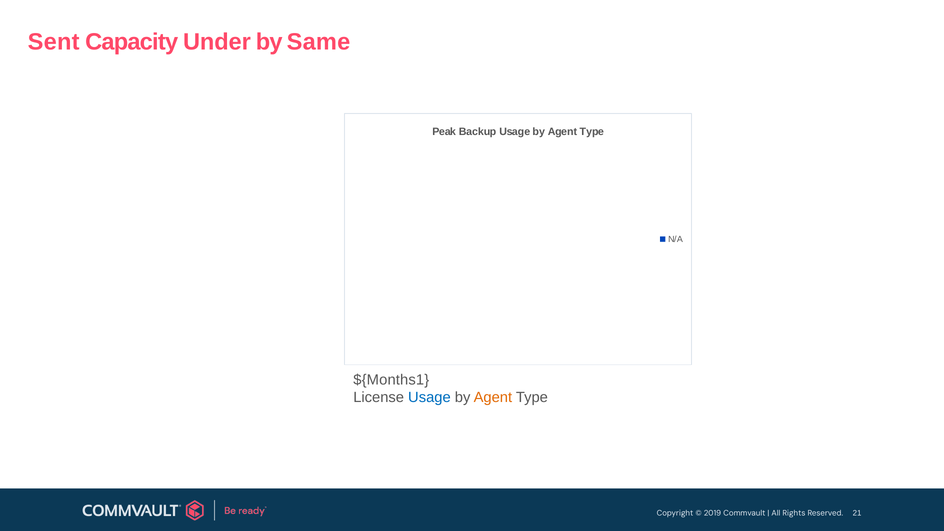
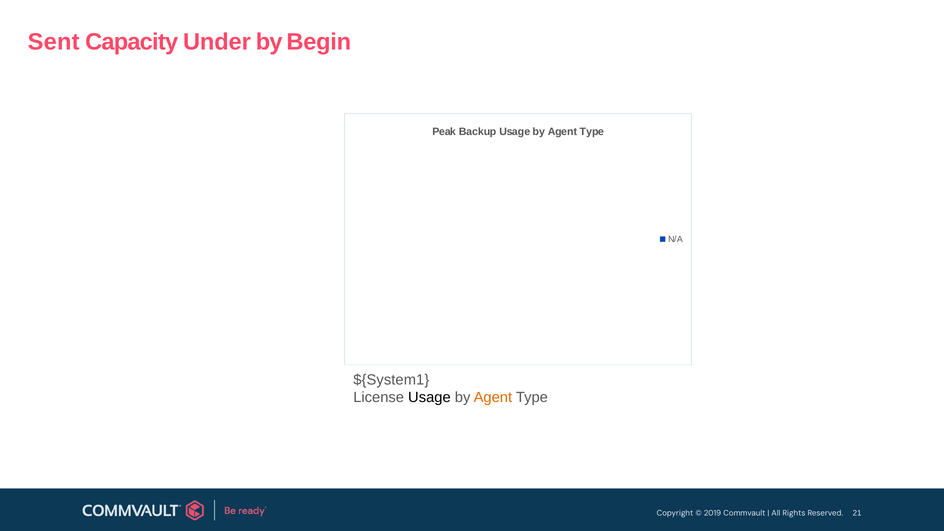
Same: Same -> Begin
${Months1: ${Months1 -> ${System1
Usage at (429, 398) colour: blue -> black
